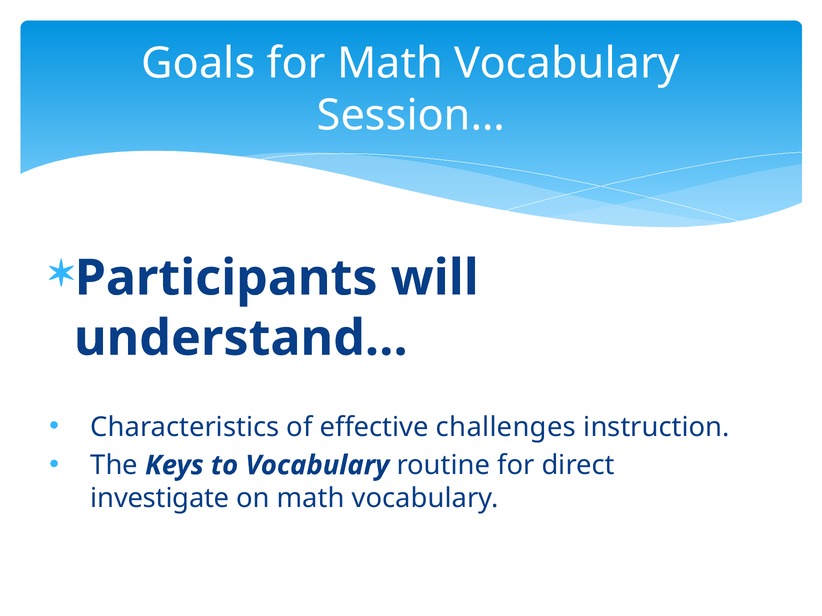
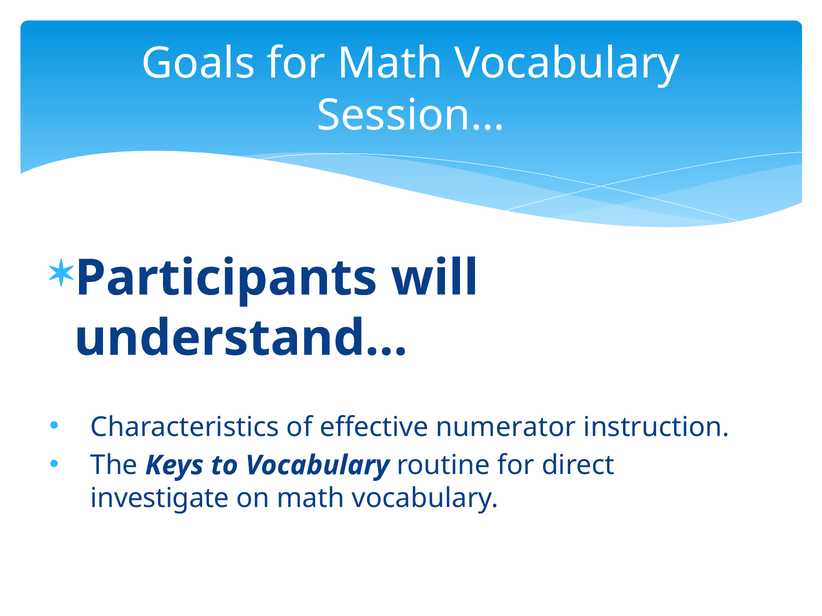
challenges: challenges -> numerator
